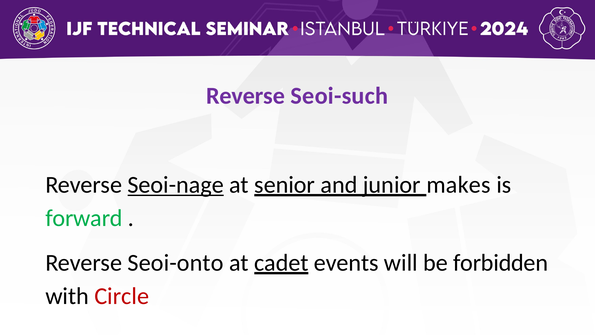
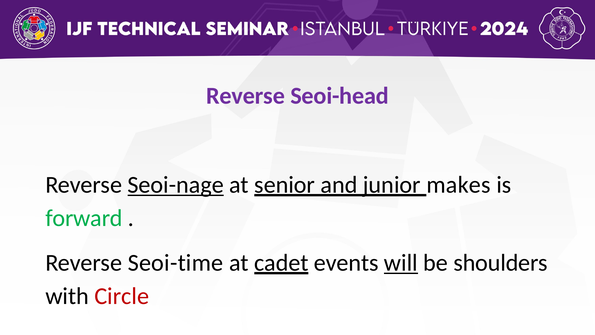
Seoi-such: Seoi-such -> Seoi-head
Seoi-onto: Seoi-onto -> Seoi-time
will underline: none -> present
forbidden: forbidden -> shoulders
